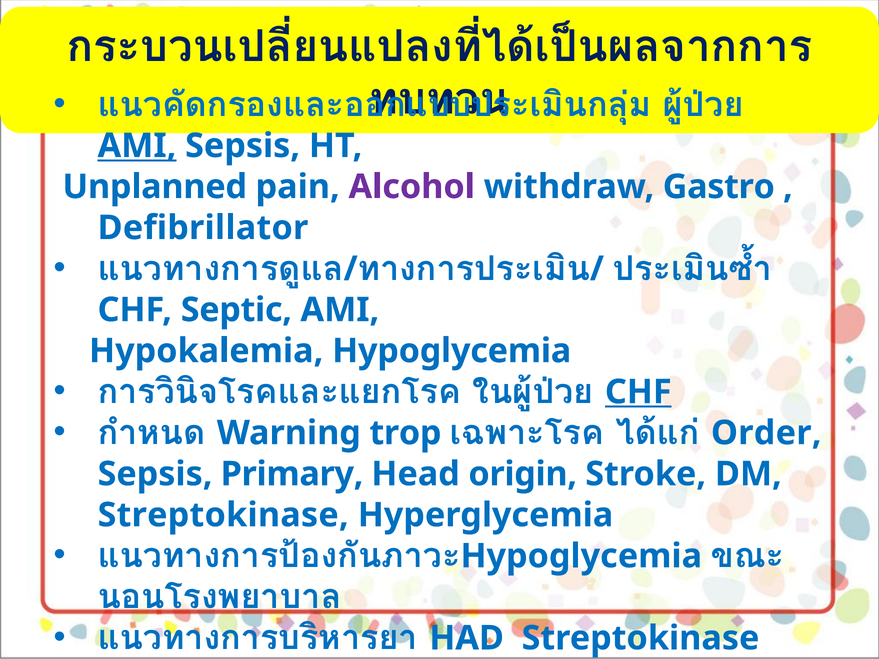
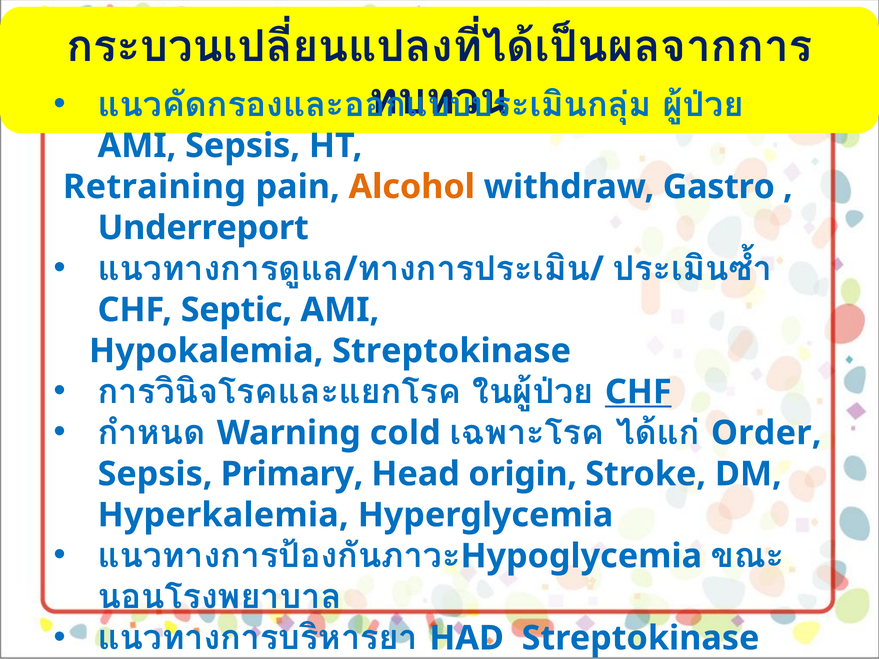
AMI at (137, 146) underline: present -> none
Unplanned: Unplanned -> Retraining
Alcohol colour: purple -> orange
Defibrillator: Defibrillator -> Underreport
Hypokalemia Hypoglycemia: Hypoglycemia -> Streptokinase
trop: trop -> cold
Streptokinase at (223, 515): Streptokinase -> Hyperkalemia
